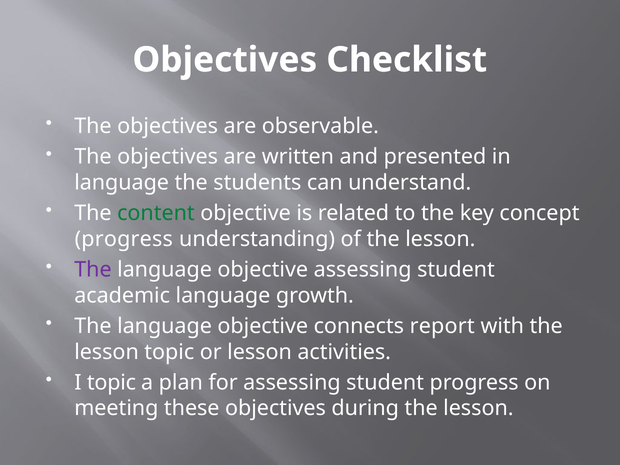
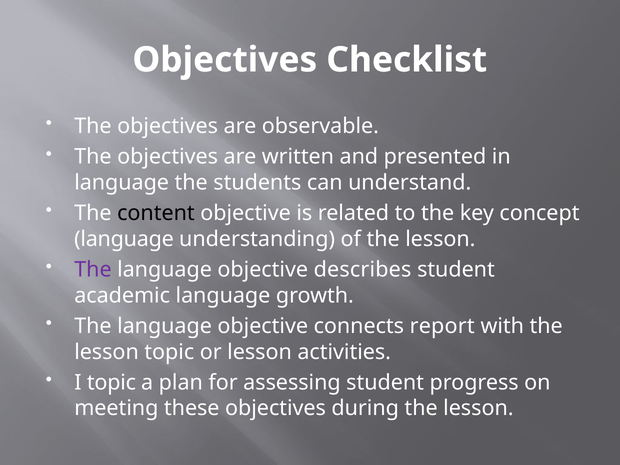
content colour: green -> black
progress at (124, 239): progress -> language
objective assessing: assessing -> describes
